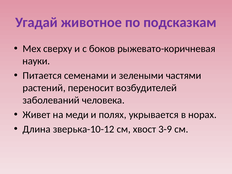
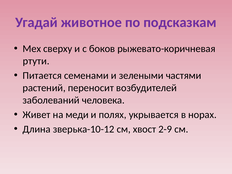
науки: науки -> ртути
3-9: 3-9 -> 2-9
